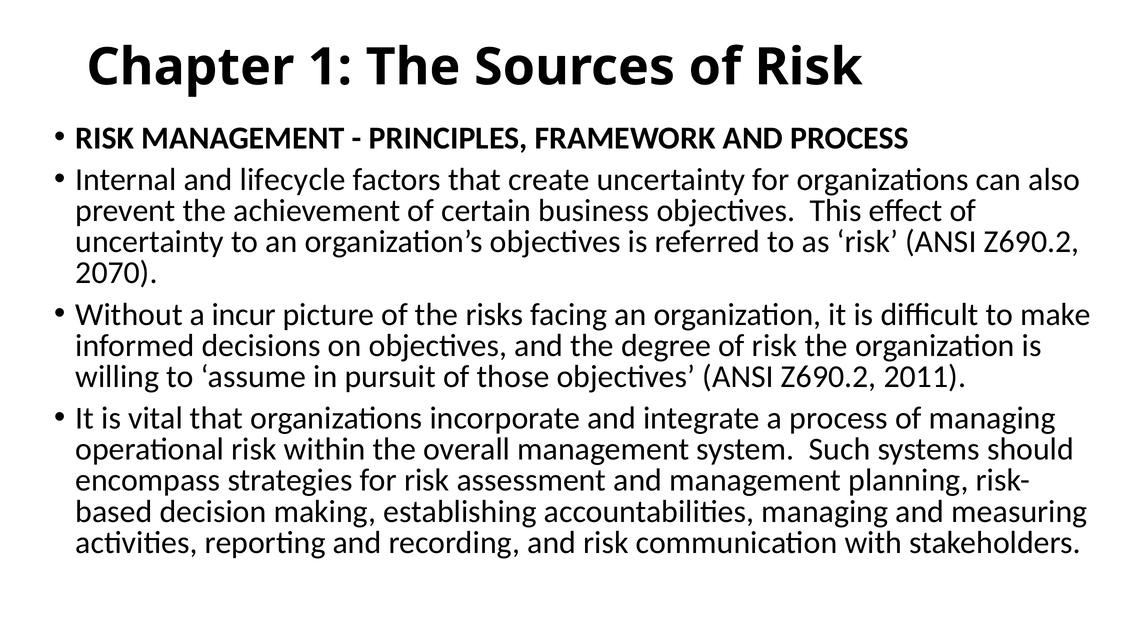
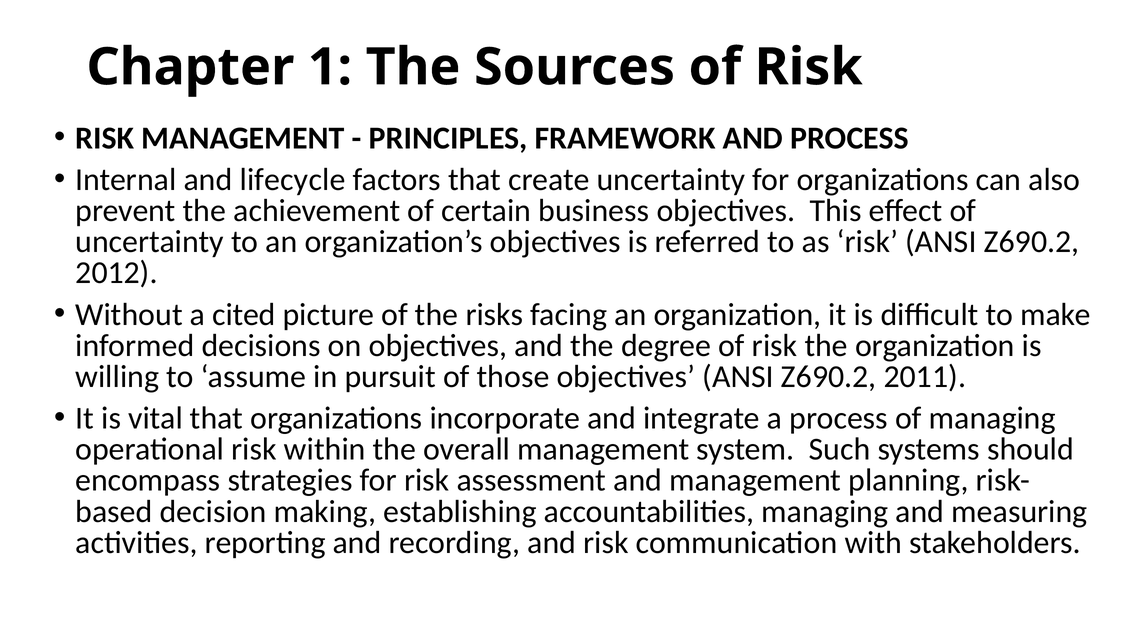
2070: 2070 -> 2012
incur: incur -> cited
